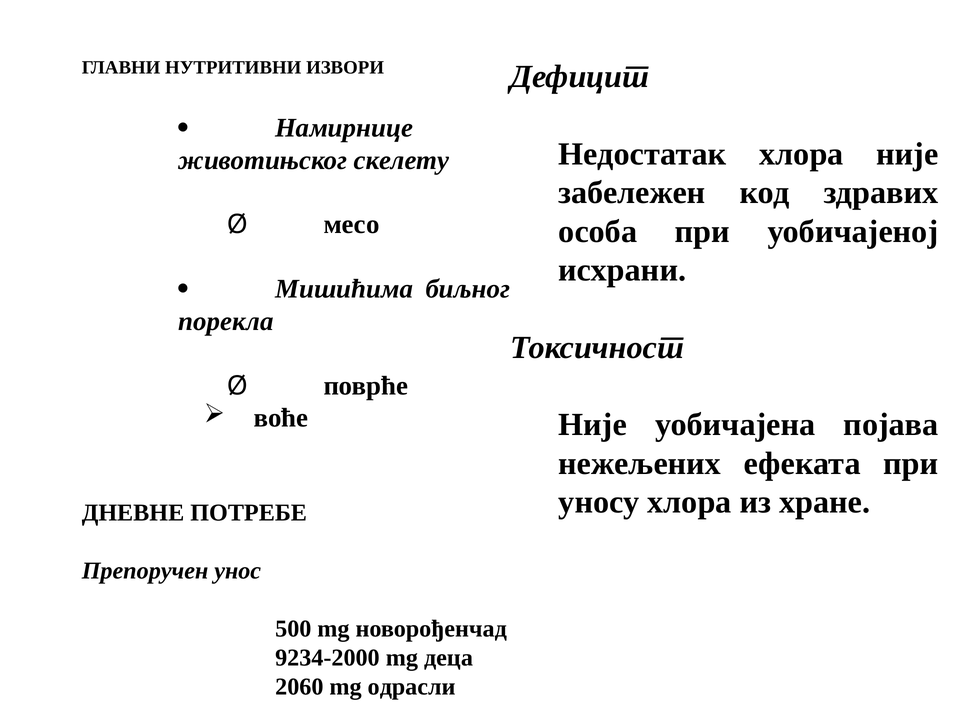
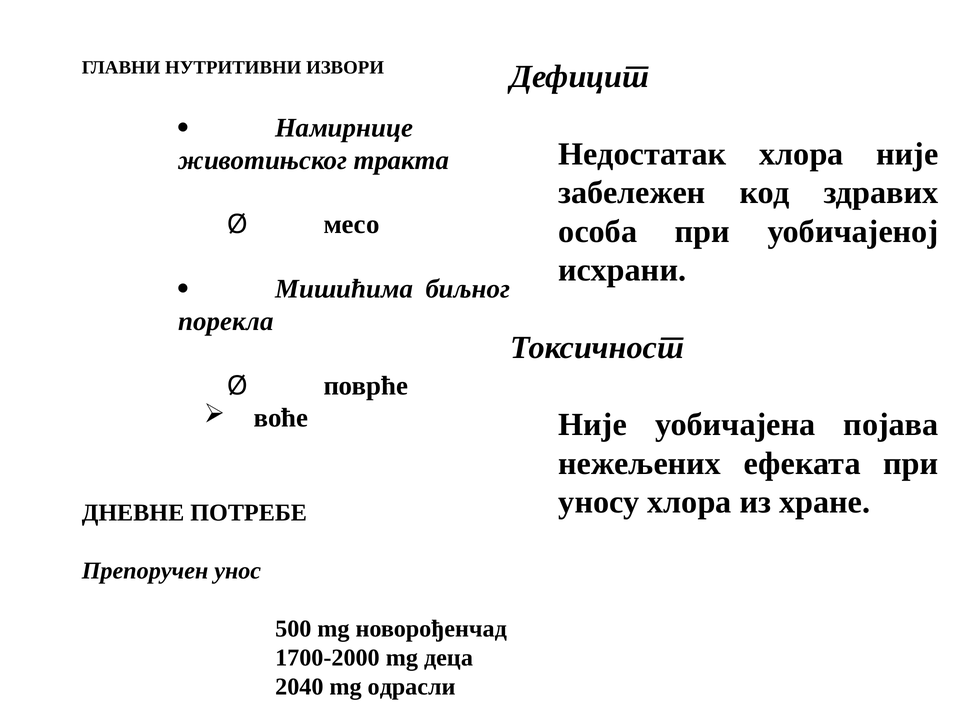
скелету: скелету -> тракта
9234-2000: 9234-2000 -> 1700-2000
2060: 2060 -> 2040
